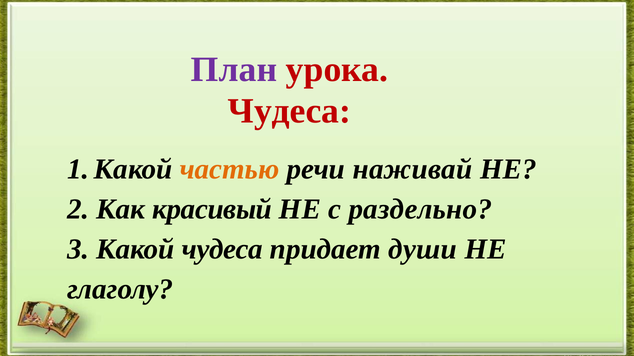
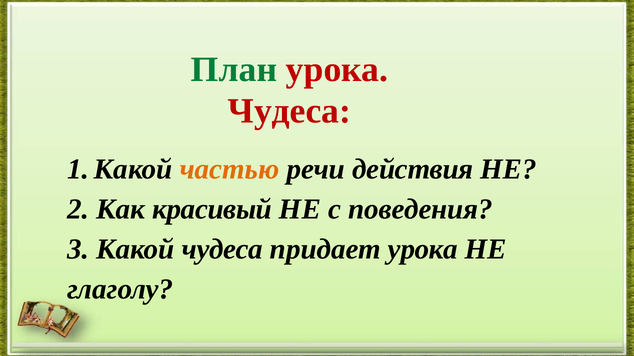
План colour: purple -> green
наживай: наживай -> действия
раздельно: раздельно -> поведения
придает души: души -> урока
